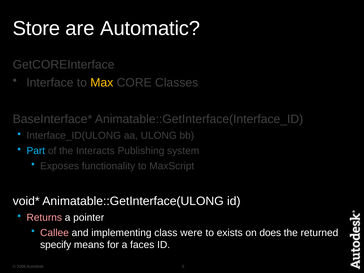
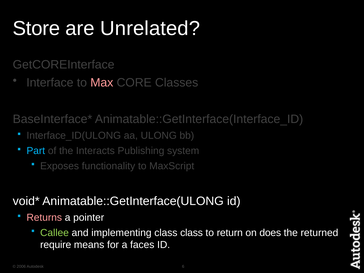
Automatic: Automatic -> Unrelated
Max colour: yellow -> pink
Callee colour: pink -> light green
class were: were -> class
exists: exists -> return
specify: specify -> require
